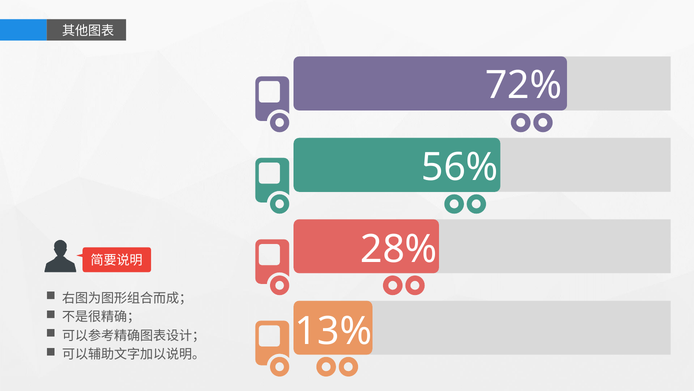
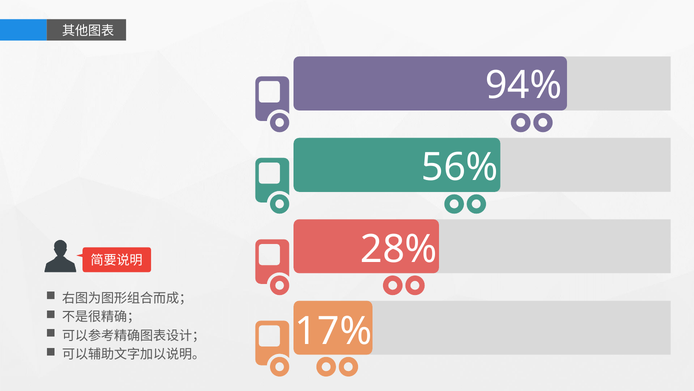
72%: 72% -> 94%
13%: 13% -> 17%
